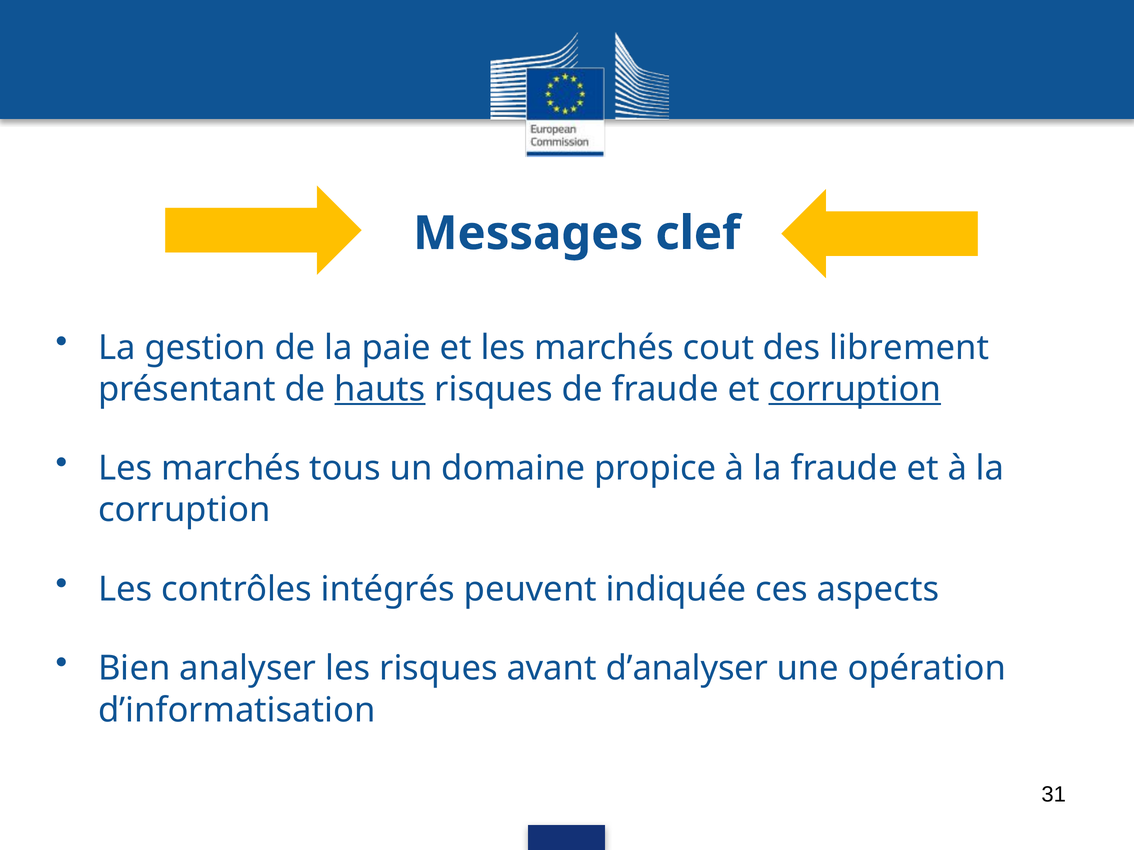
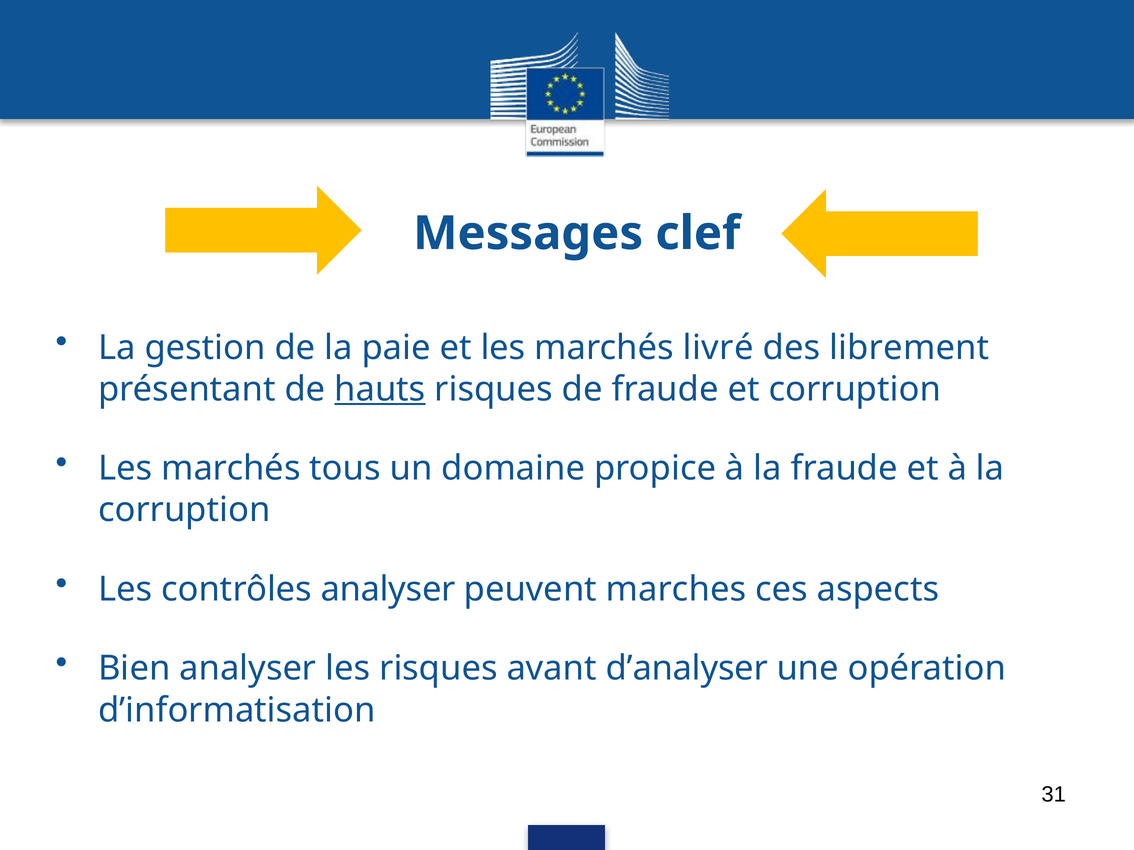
cout: cout -> livré
corruption at (855, 389) underline: present -> none
contrôles intégrés: intégrés -> analyser
indiquée: indiquée -> marches
